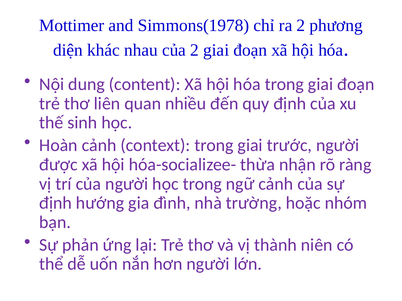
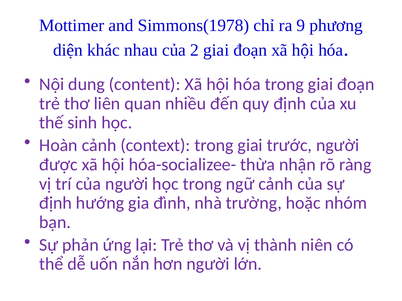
ra 2: 2 -> 9
